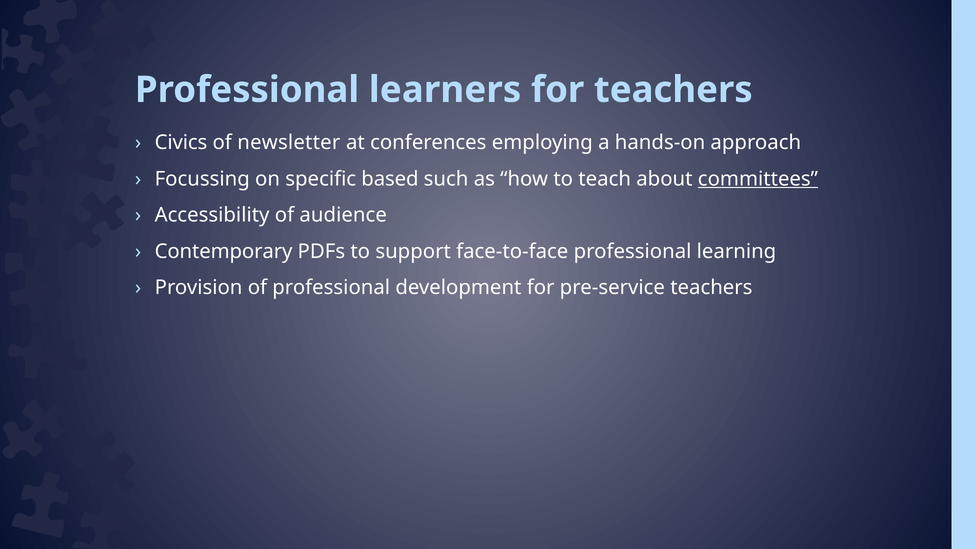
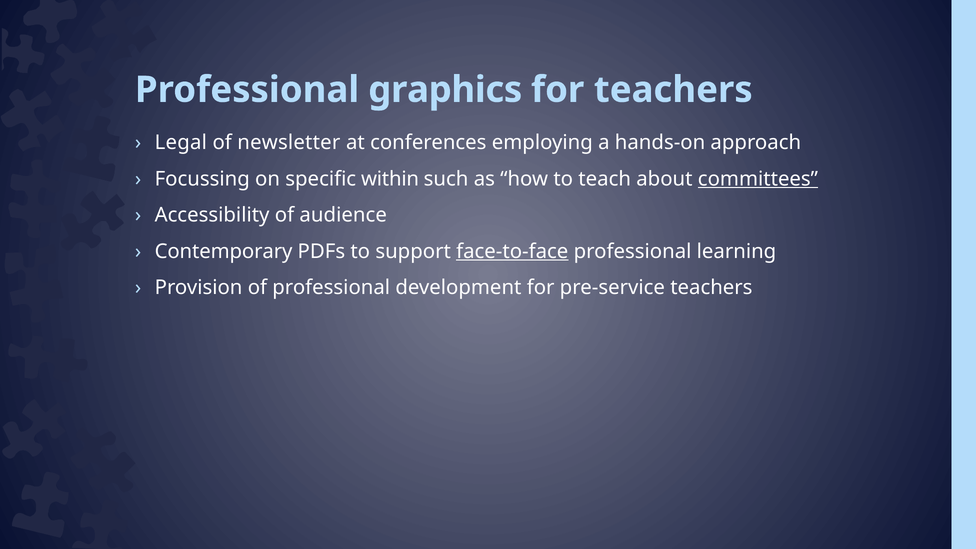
learners: learners -> graphics
Civics: Civics -> Legal
based: based -> within
face-to-face underline: none -> present
